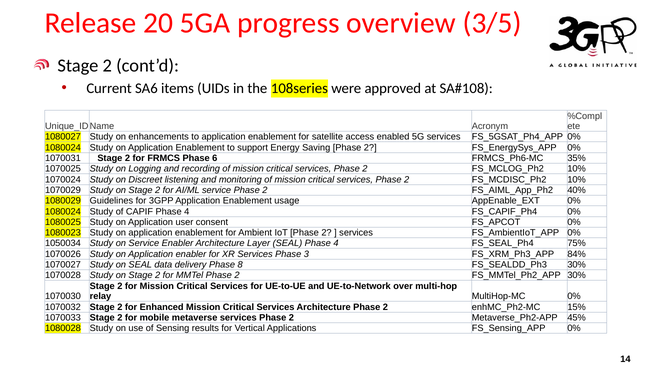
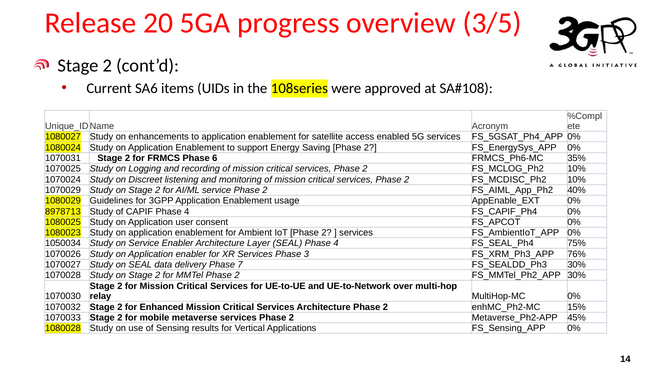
1080024 at (63, 212): 1080024 -> 8978713
84%: 84% -> 76%
8: 8 -> 7
